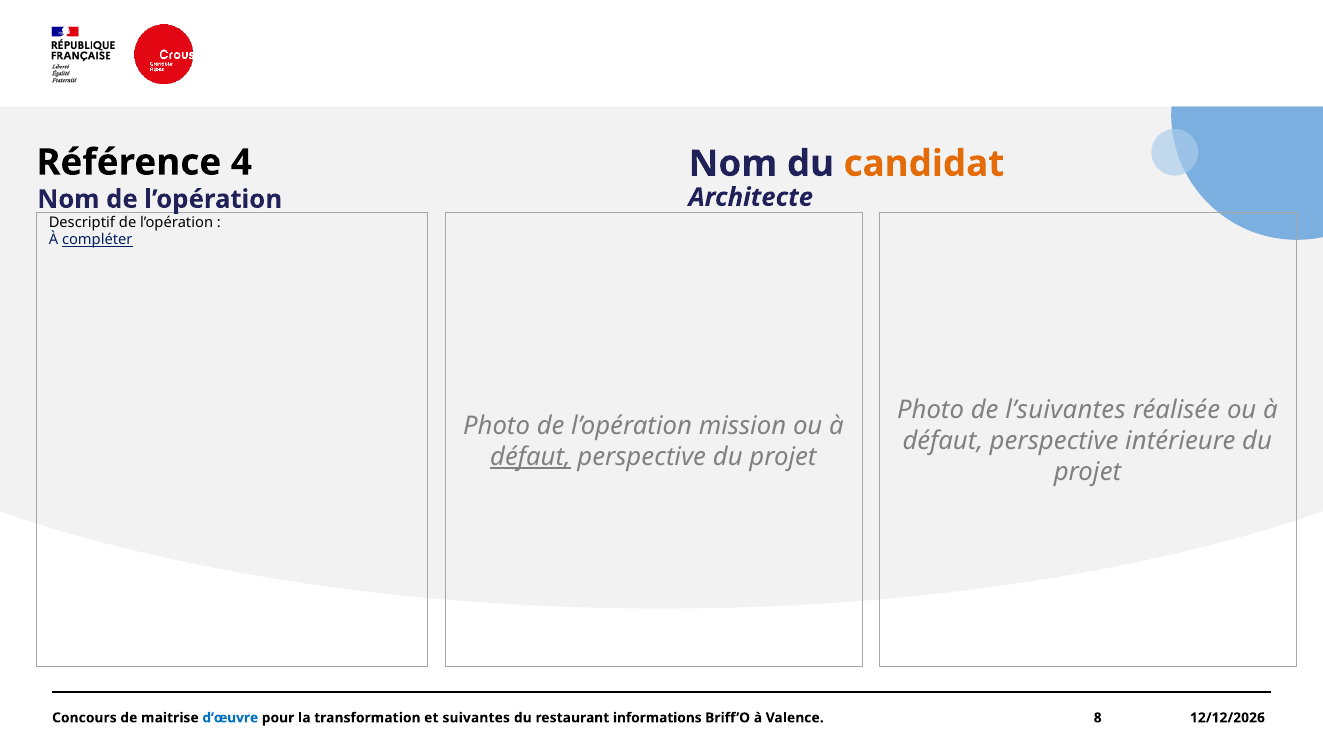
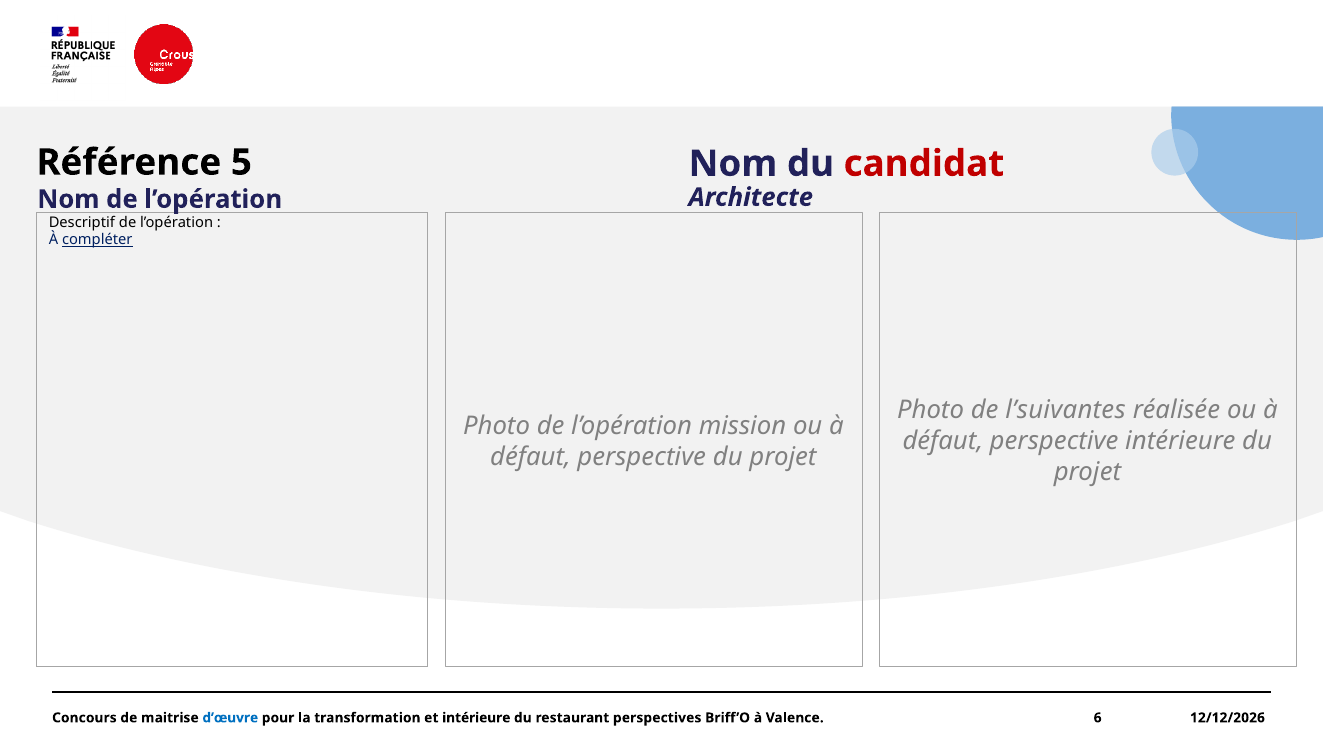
4: 4 -> 5
candidat colour: orange -> red
défaut at (530, 457) underline: present -> none
et suivantes: suivantes -> intérieure
informations: informations -> perspectives
8: 8 -> 6
